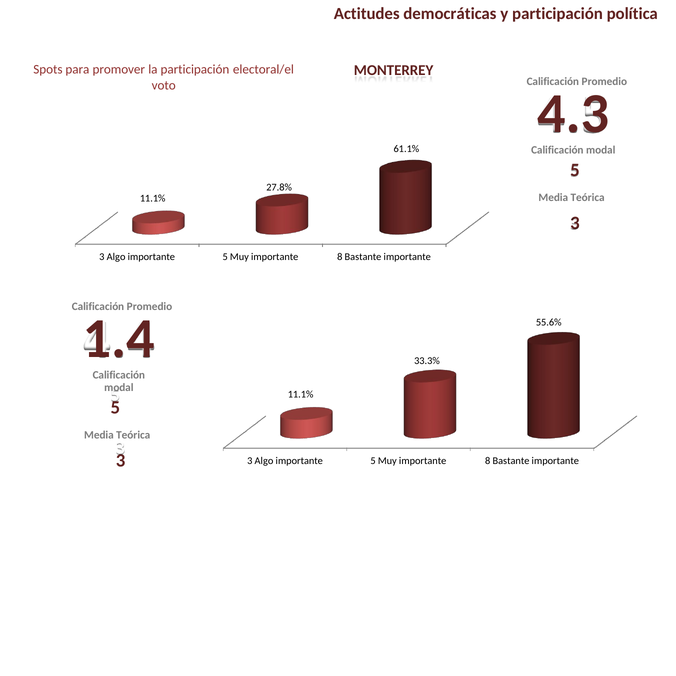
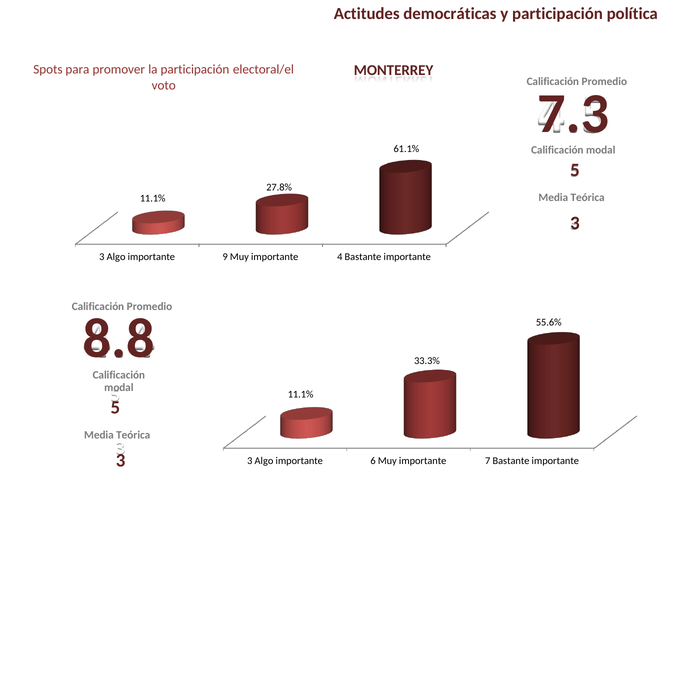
4.3: 4.3 -> 7.3
5 at (225, 257): 5 -> 9
8 at (340, 257): 8 -> 4
1.4: 1.4 -> 8.8
5 at (373, 461): 5 -> 6
8 at (488, 461): 8 -> 7
